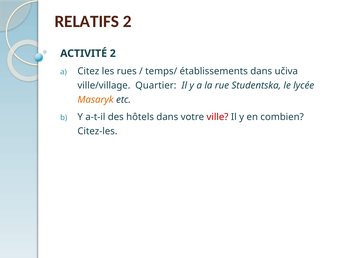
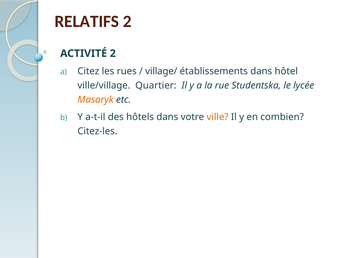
temps/: temps/ -> village/
učiva: učiva -> hôtel
ville colour: red -> orange
